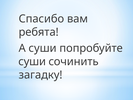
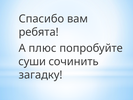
А суши: суши -> плюс
